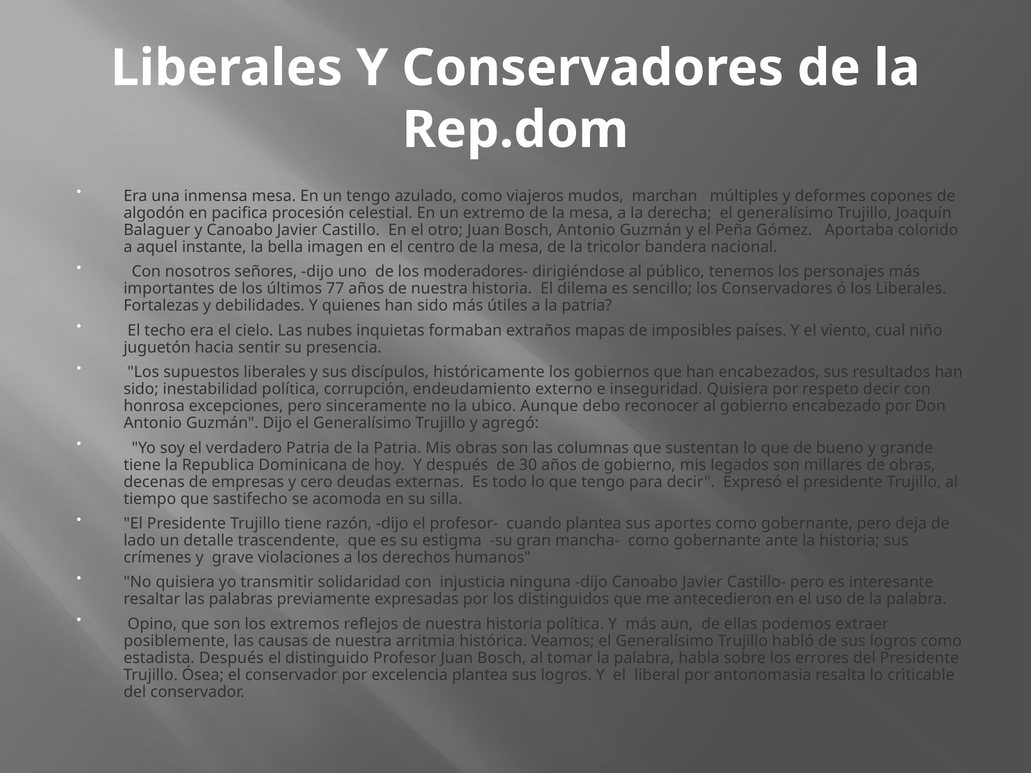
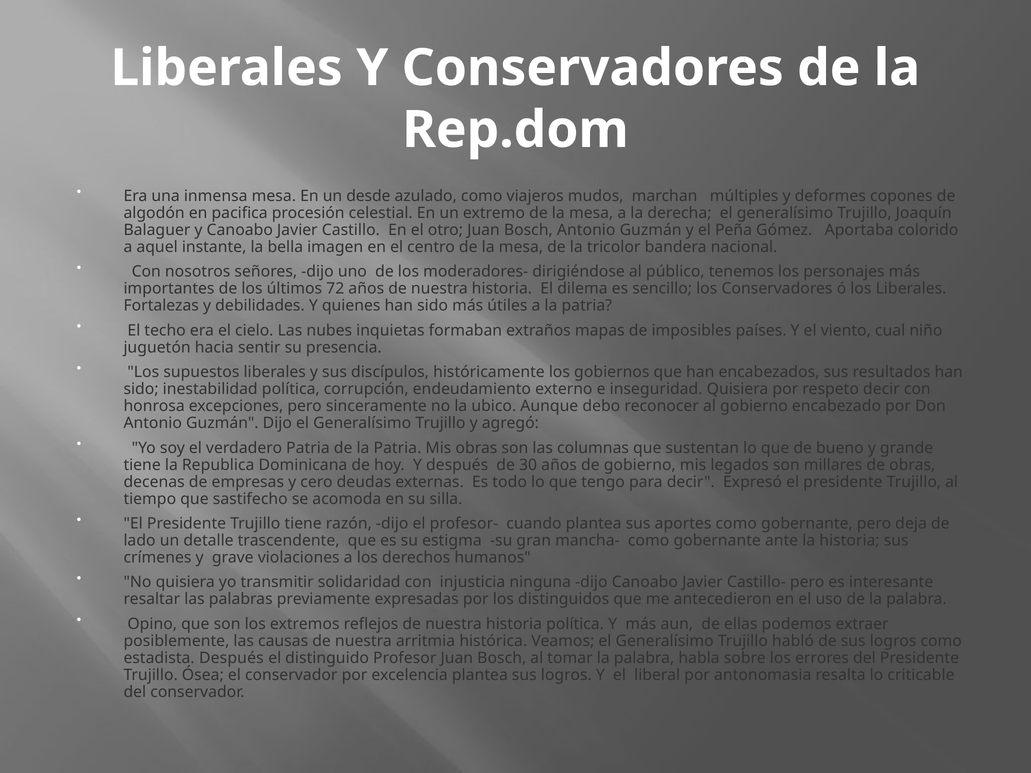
un tengo: tengo -> desde
77: 77 -> 72
